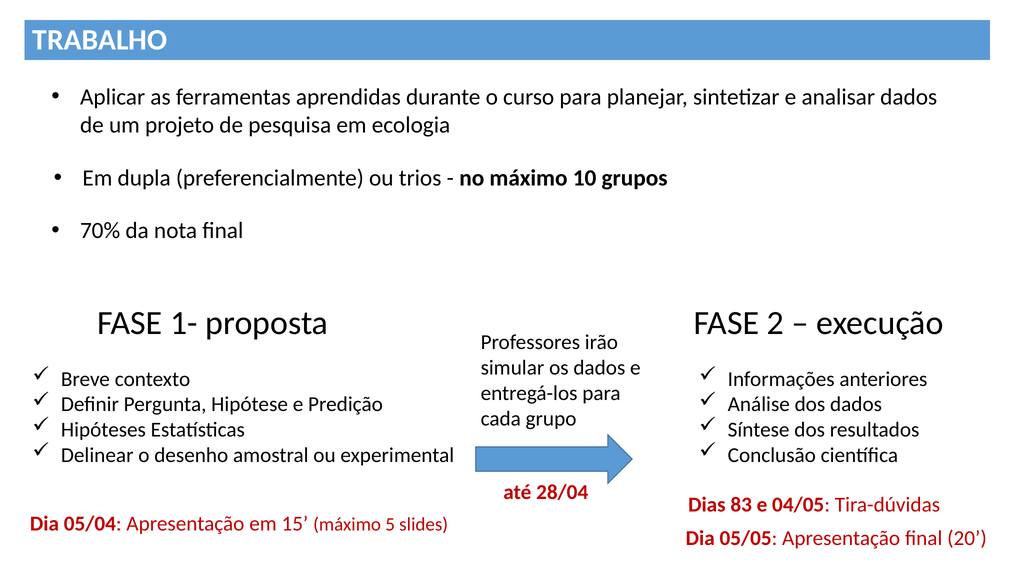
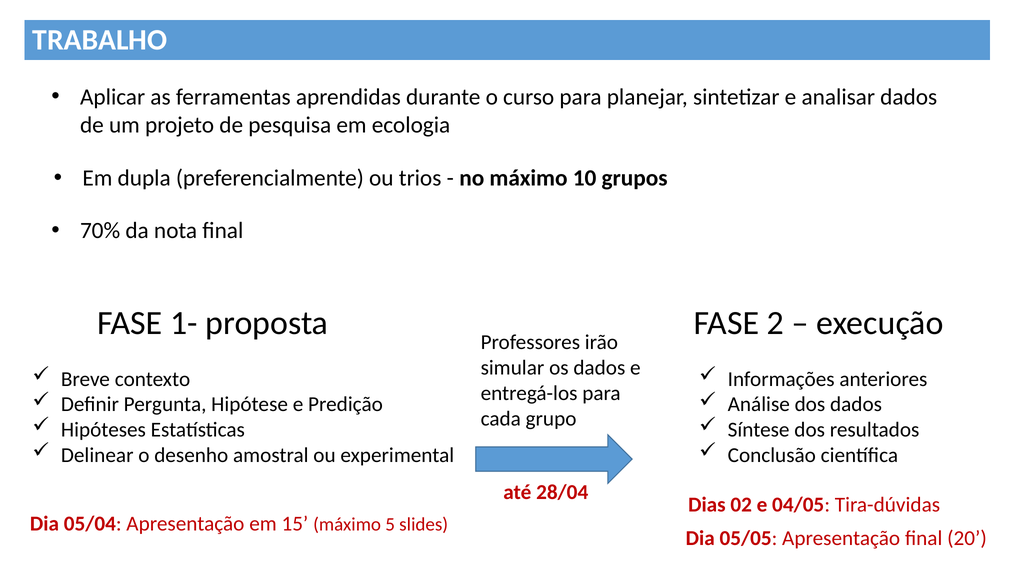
83: 83 -> 02
